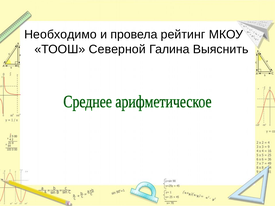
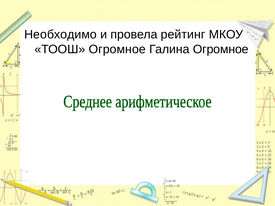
ТООШ Северной: Северной -> Огромное
Галина Выяснить: Выяснить -> Огромное
